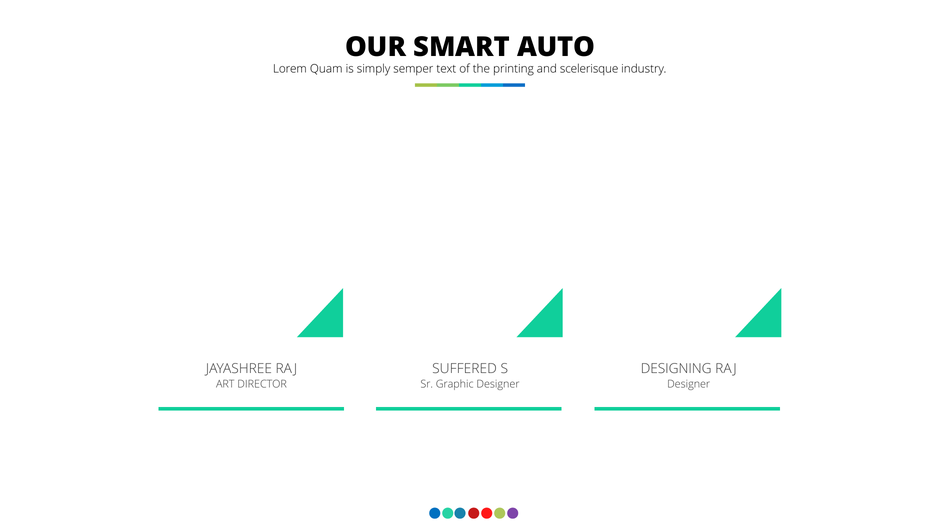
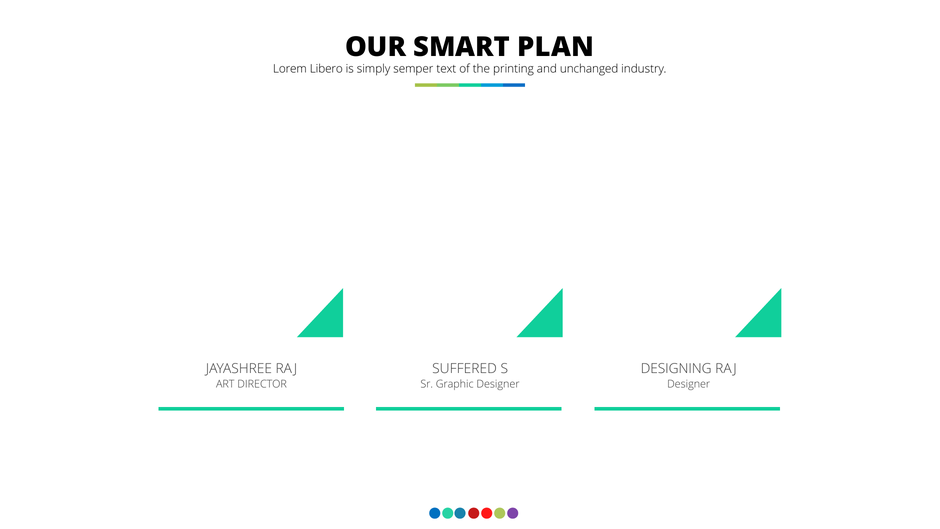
AUTO: AUTO -> PLAN
Quam: Quam -> Libero
scelerisque: scelerisque -> unchanged
